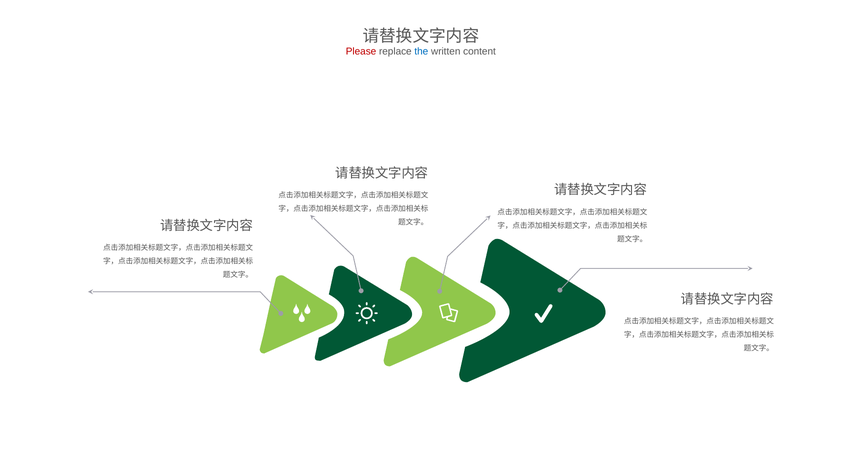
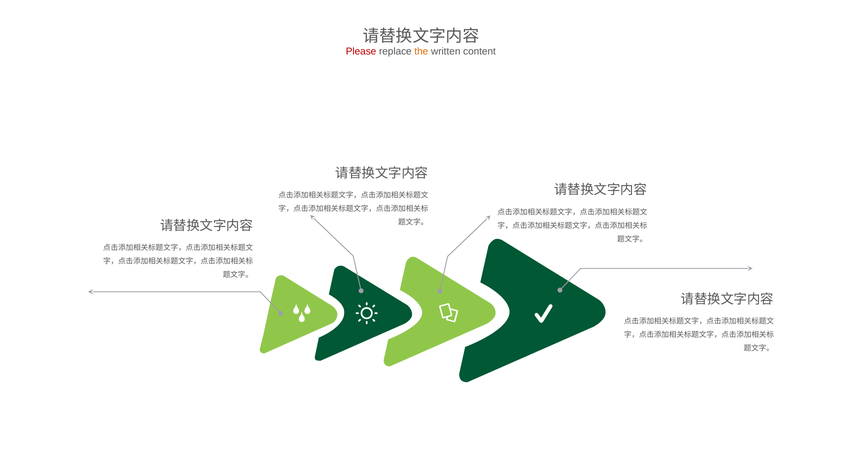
the colour: blue -> orange
